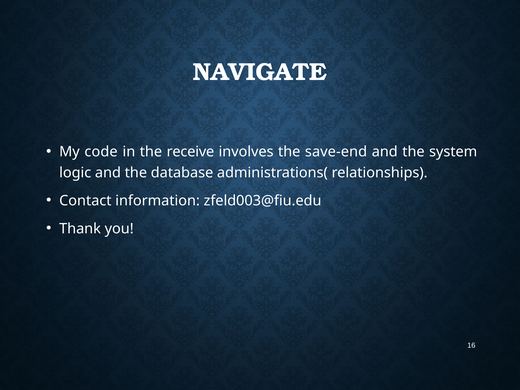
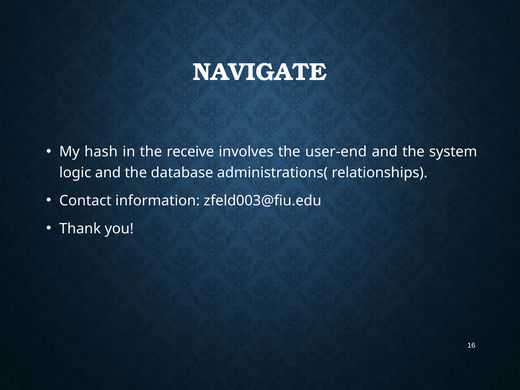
code: code -> hash
save-end: save-end -> user-end
